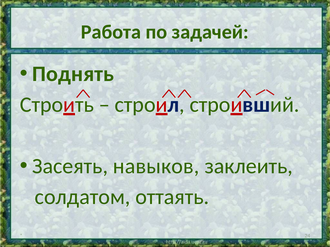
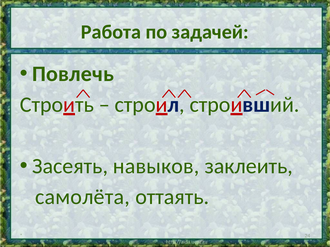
Поднять: Поднять -> Повлечь
солдатом: солдатом -> самолёта
